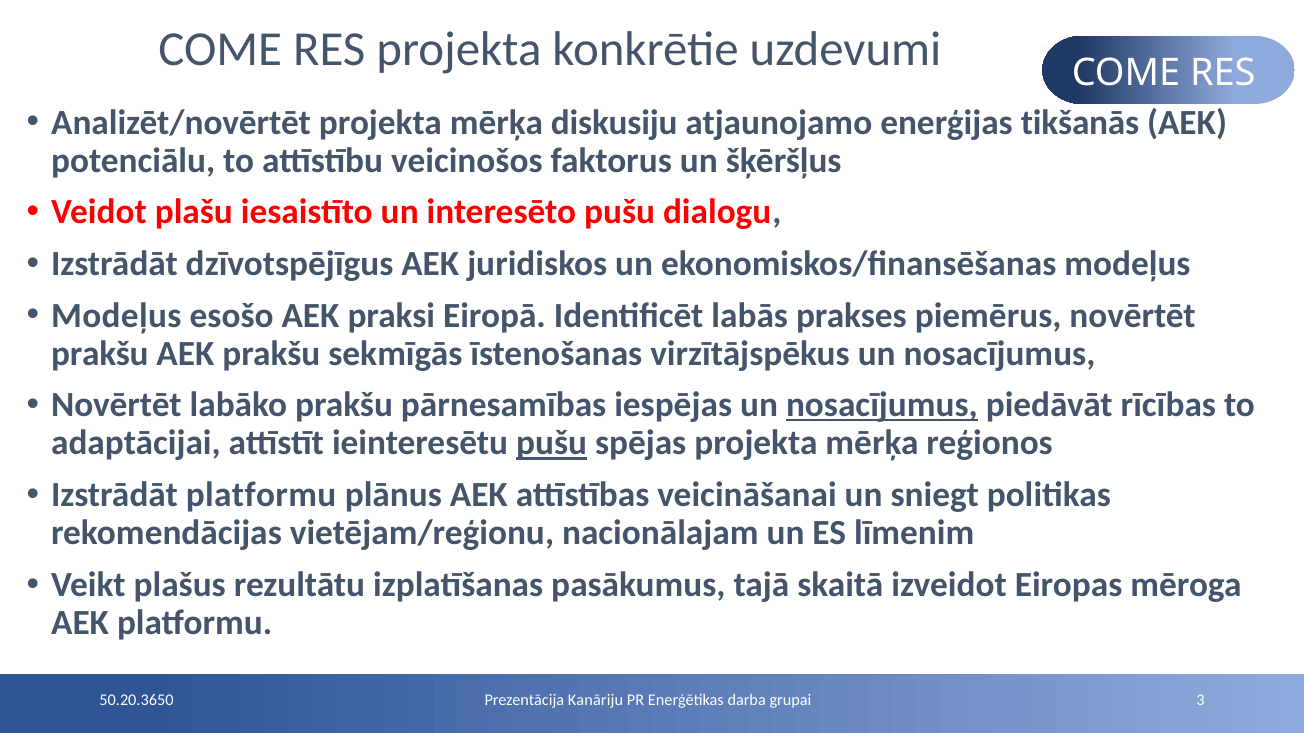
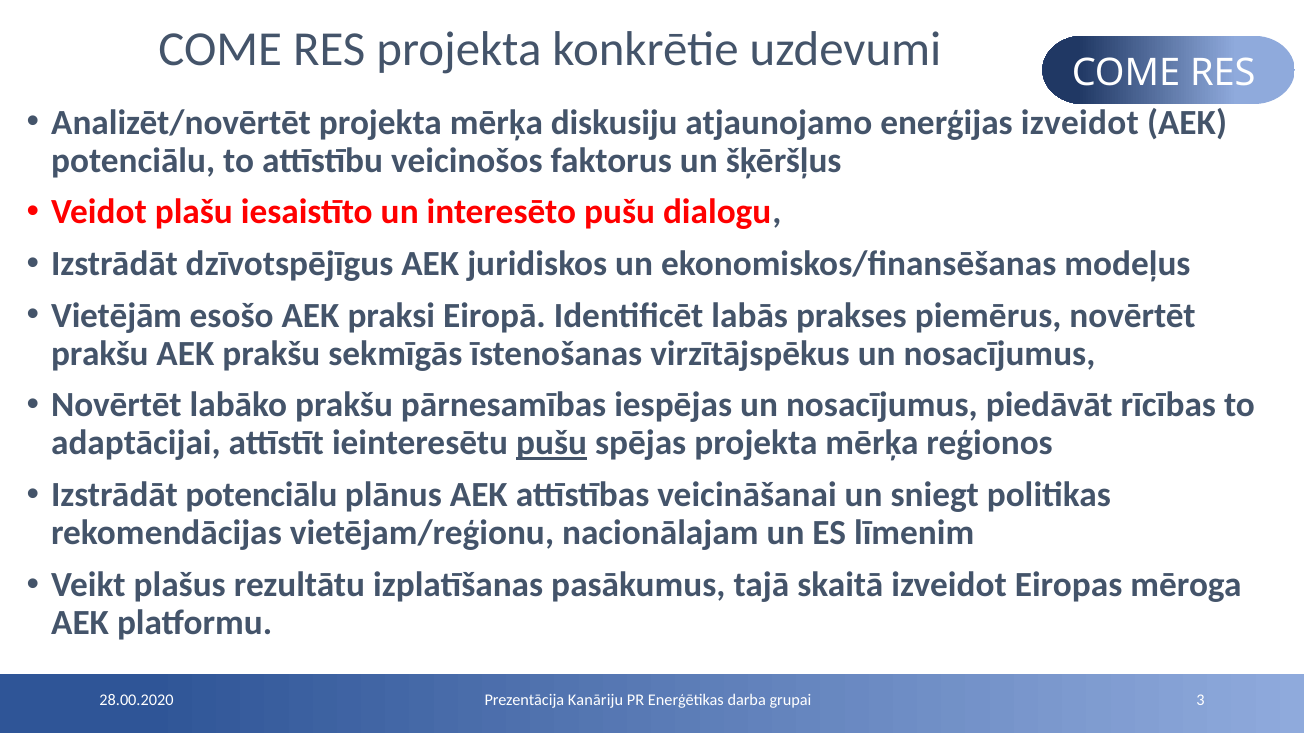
enerģijas tikšanās: tikšanās -> izveidot
Modeļus at (116, 316): Modeļus -> Vietējām
nosacījumus at (882, 406) underline: present -> none
Izstrādāt platformu: platformu -> potenciālu
50.20.3650: 50.20.3650 -> 28.00.2020
